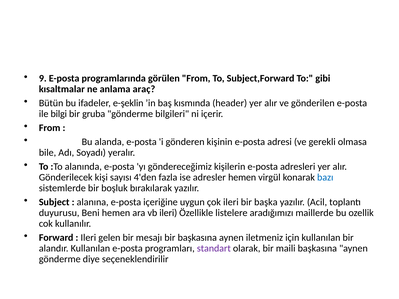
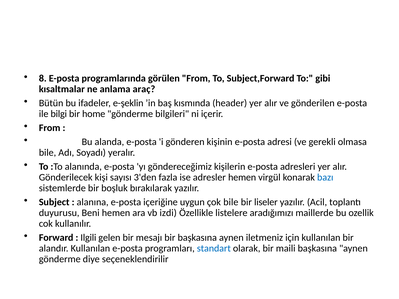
9: 9 -> 8
gruba: gruba -> home
4'den: 4'den -> 3'den
çok ileri: ileri -> bile
başka: başka -> liseler
vb ileri: ileri -> izdi
Ileri at (88, 238): Ileri -> Ilgili
standart colour: purple -> blue
